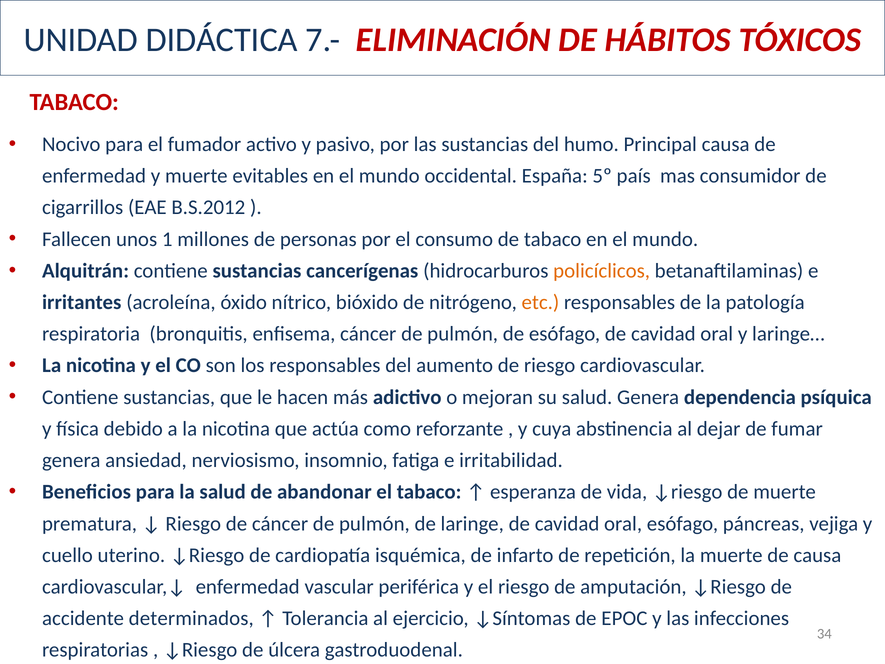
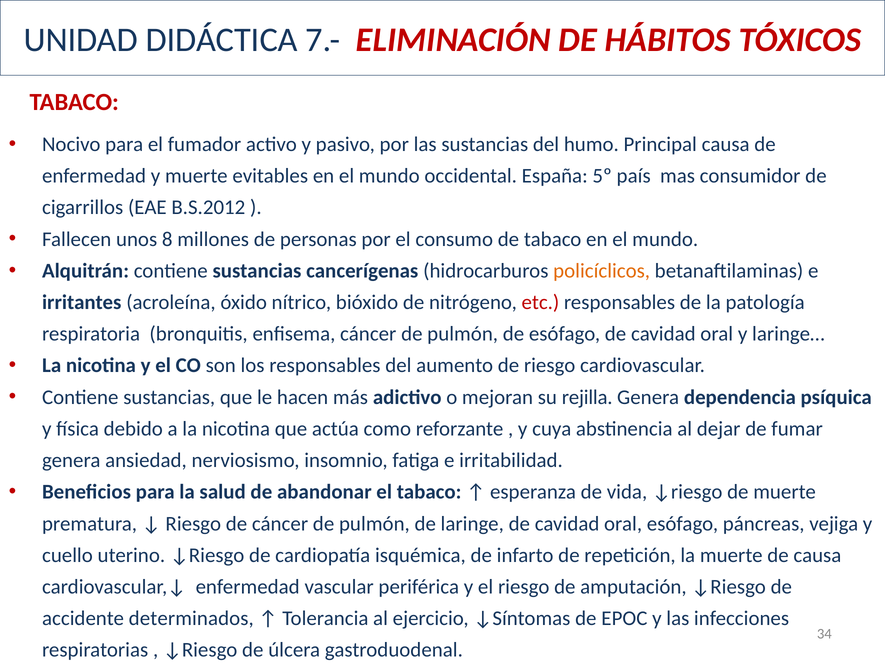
1: 1 -> 8
etc colour: orange -> red
su salud: salud -> rejilla
